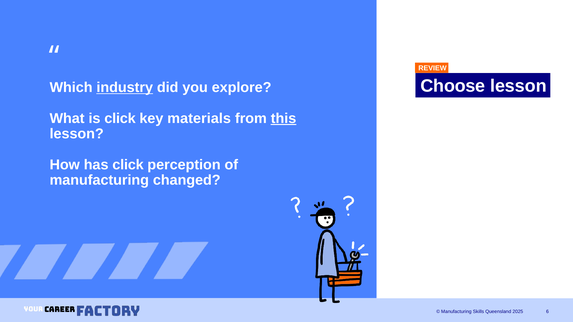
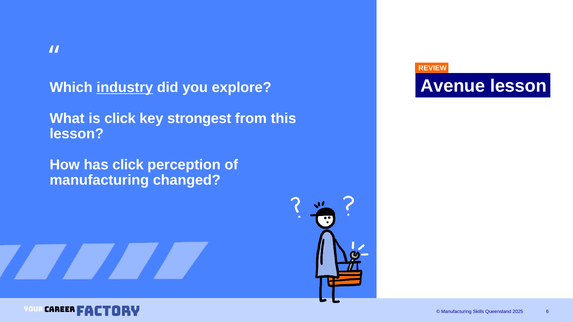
Choose: Choose -> Avenue
materials: materials -> strongest
this underline: present -> none
